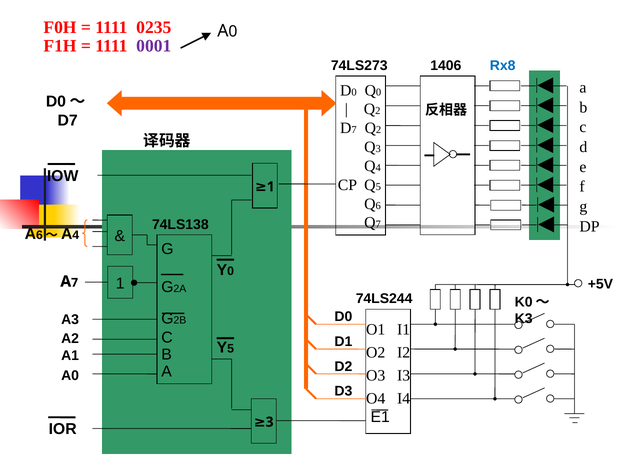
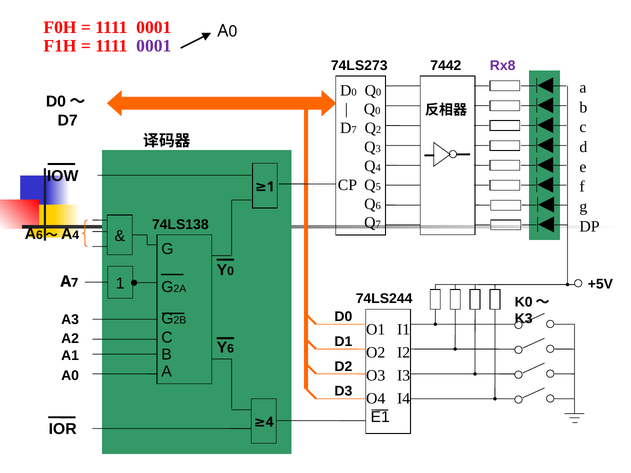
0235 at (154, 27): 0235 -> 0001
1406: 1406 -> 7442
Rx8 colour: blue -> purple
2 at (378, 111): 2 -> 0
5 at (231, 349): 5 -> 6
3 at (270, 422): 3 -> 4
